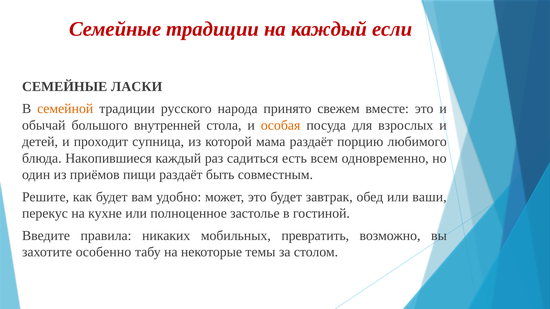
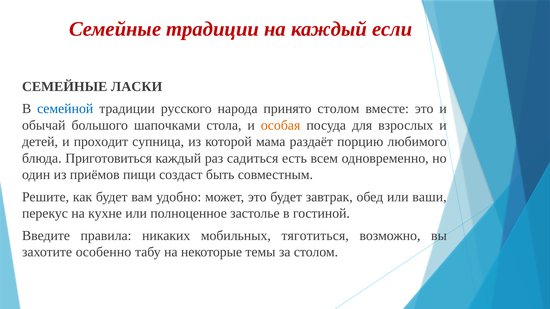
семейной colour: orange -> blue
принято свежем: свежем -> столом
внутренней: внутренней -> шапочками
Накопившиеся: Накопившиеся -> Приготовиться
пищи раздаёт: раздаёт -> создаст
превратить: превратить -> тяготиться
